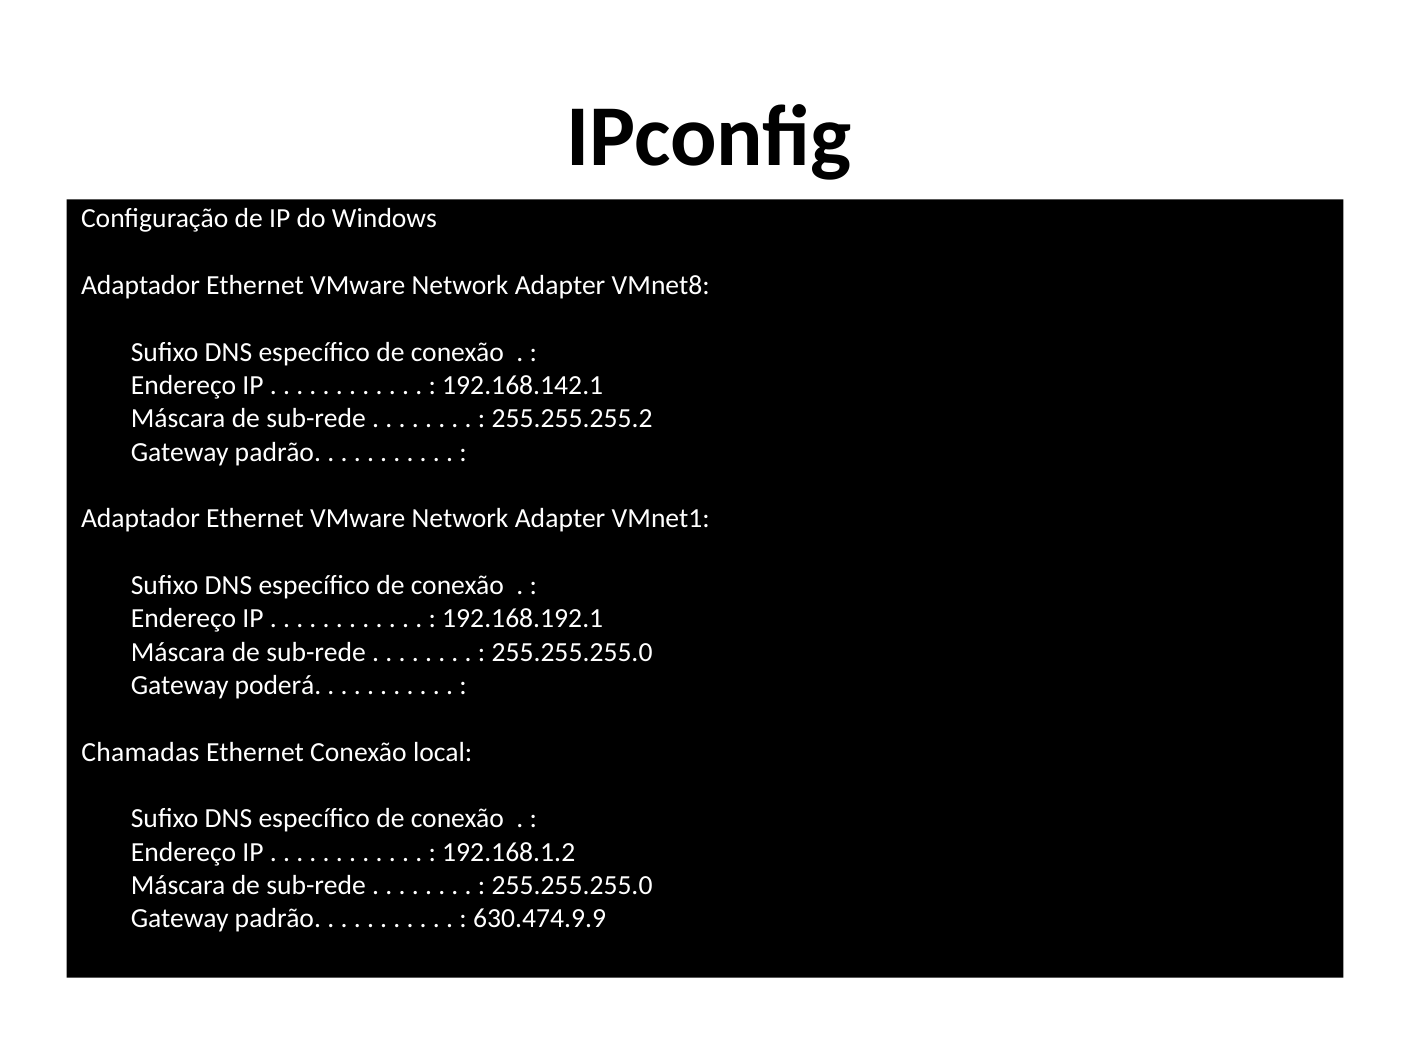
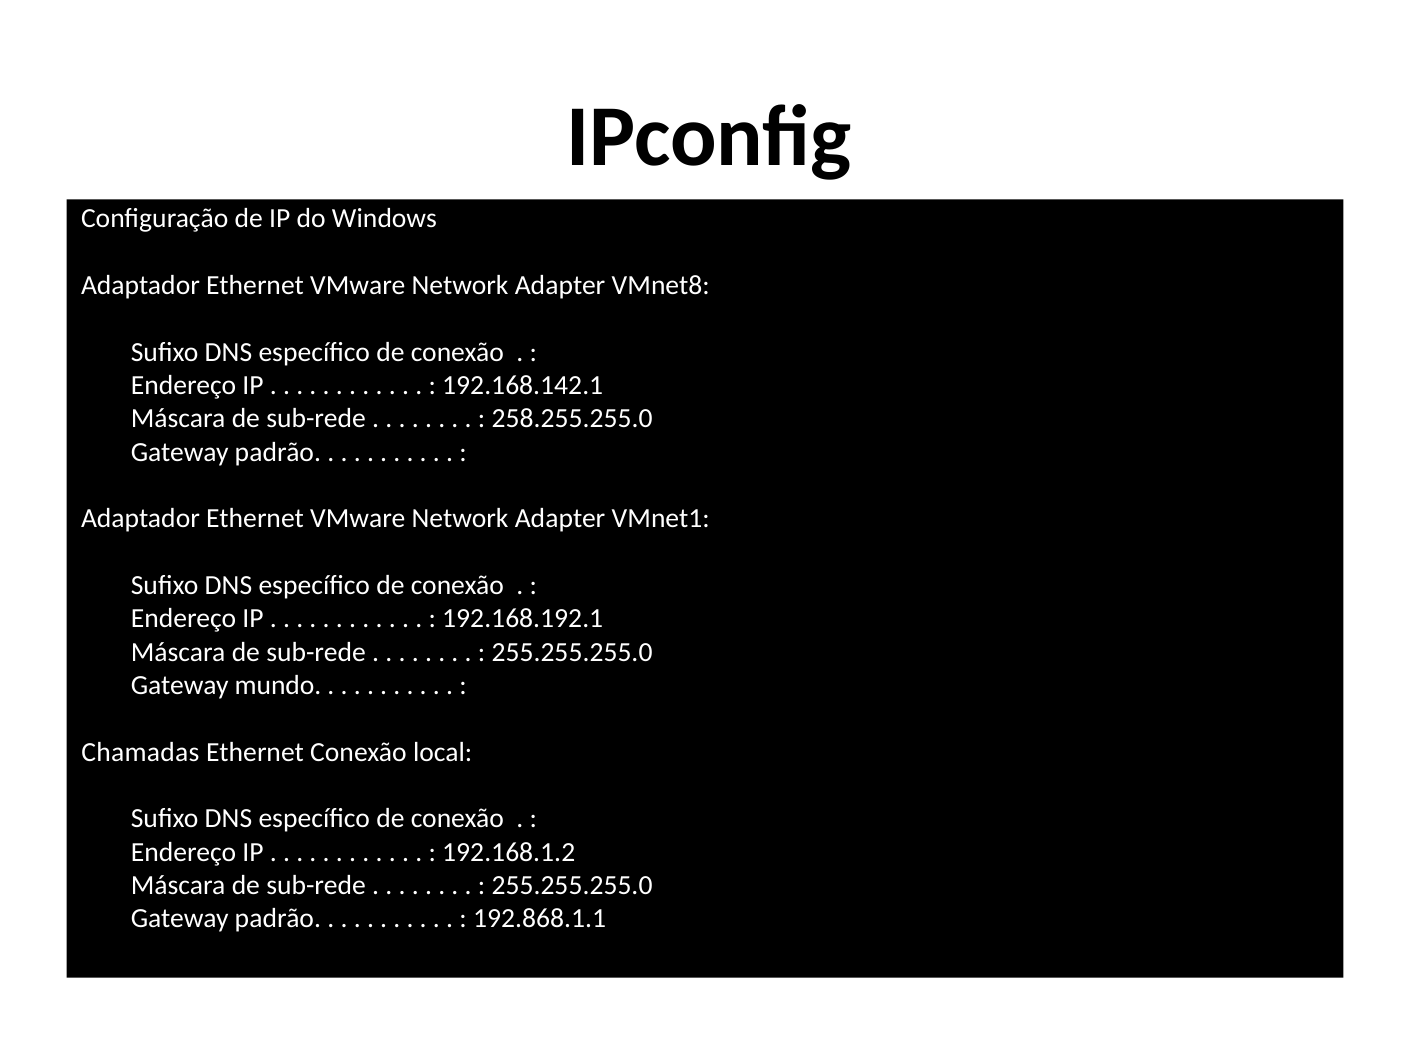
255.255.255.2: 255.255.255.2 -> 258.255.255.0
poderá: poderá -> mundo
630.474.9.9: 630.474.9.9 -> 192.868.1.1
